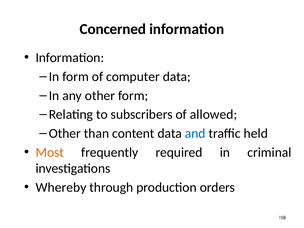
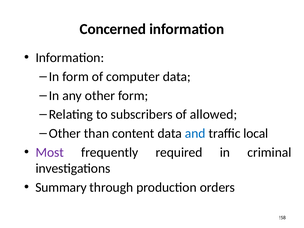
held: held -> local
Most colour: orange -> purple
Whereby: Whereby -> Summary
